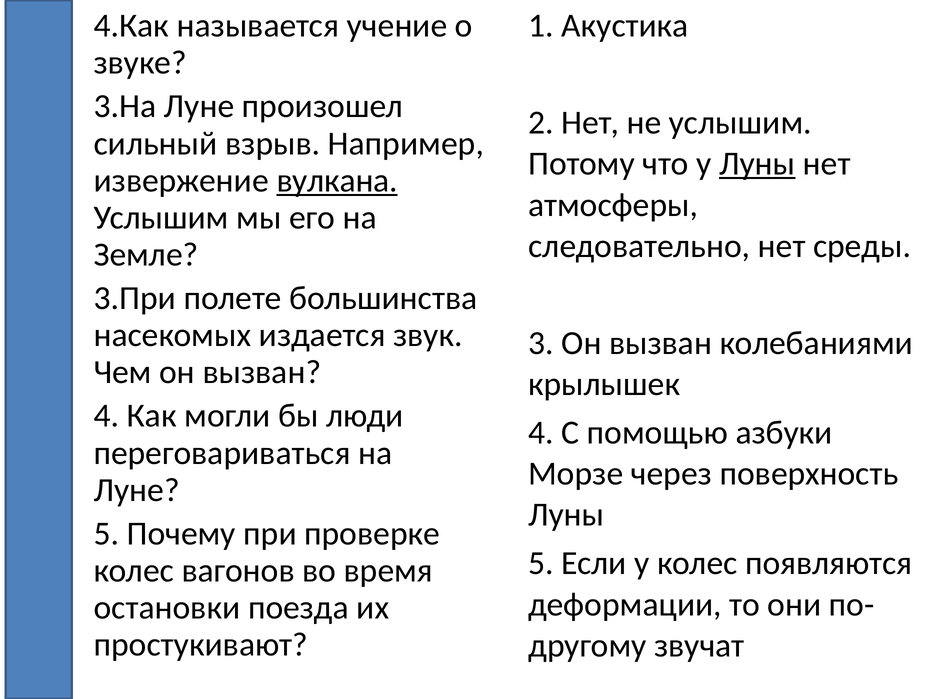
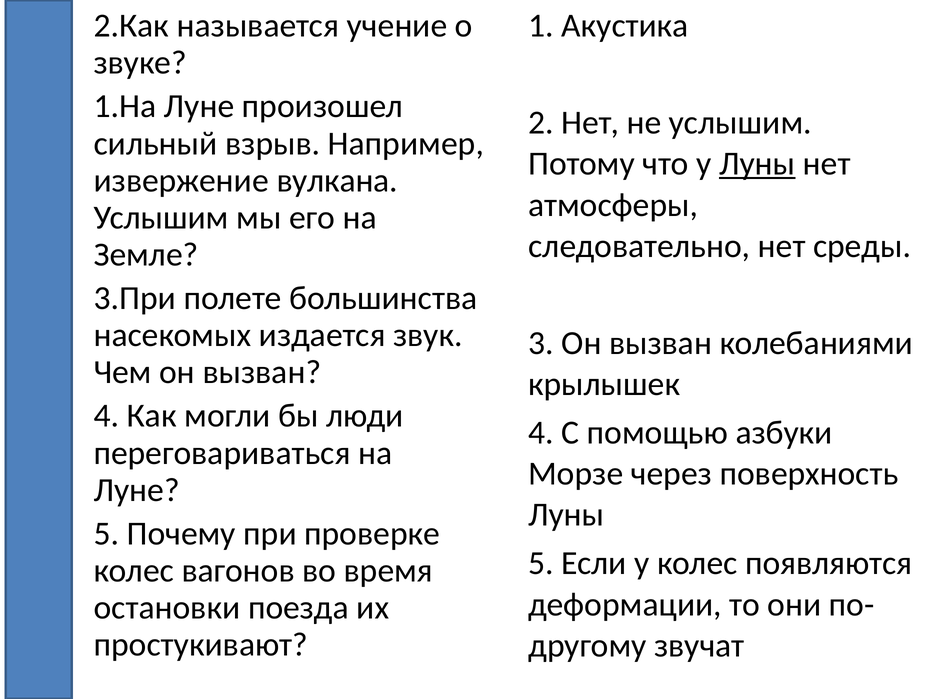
4.Как: 4.Как -> 2.Как
3.На: 3.На -> 1.На
вулкана underline: present -> none
